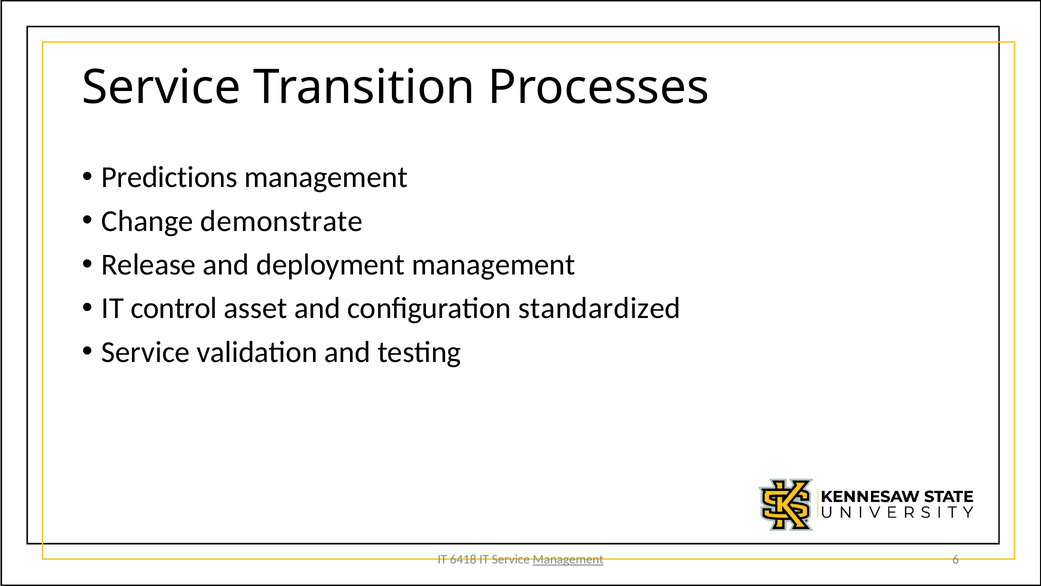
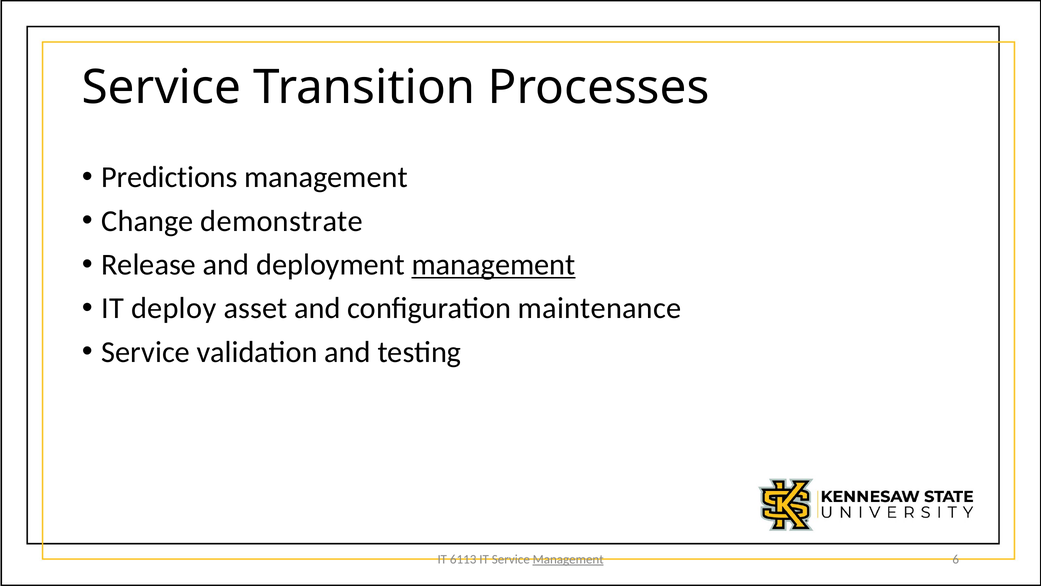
management at (494, 265) underline: none -> present
control: control -> deploy
standardized: standardized -> maintenance
6418: 6418 -> 6113
